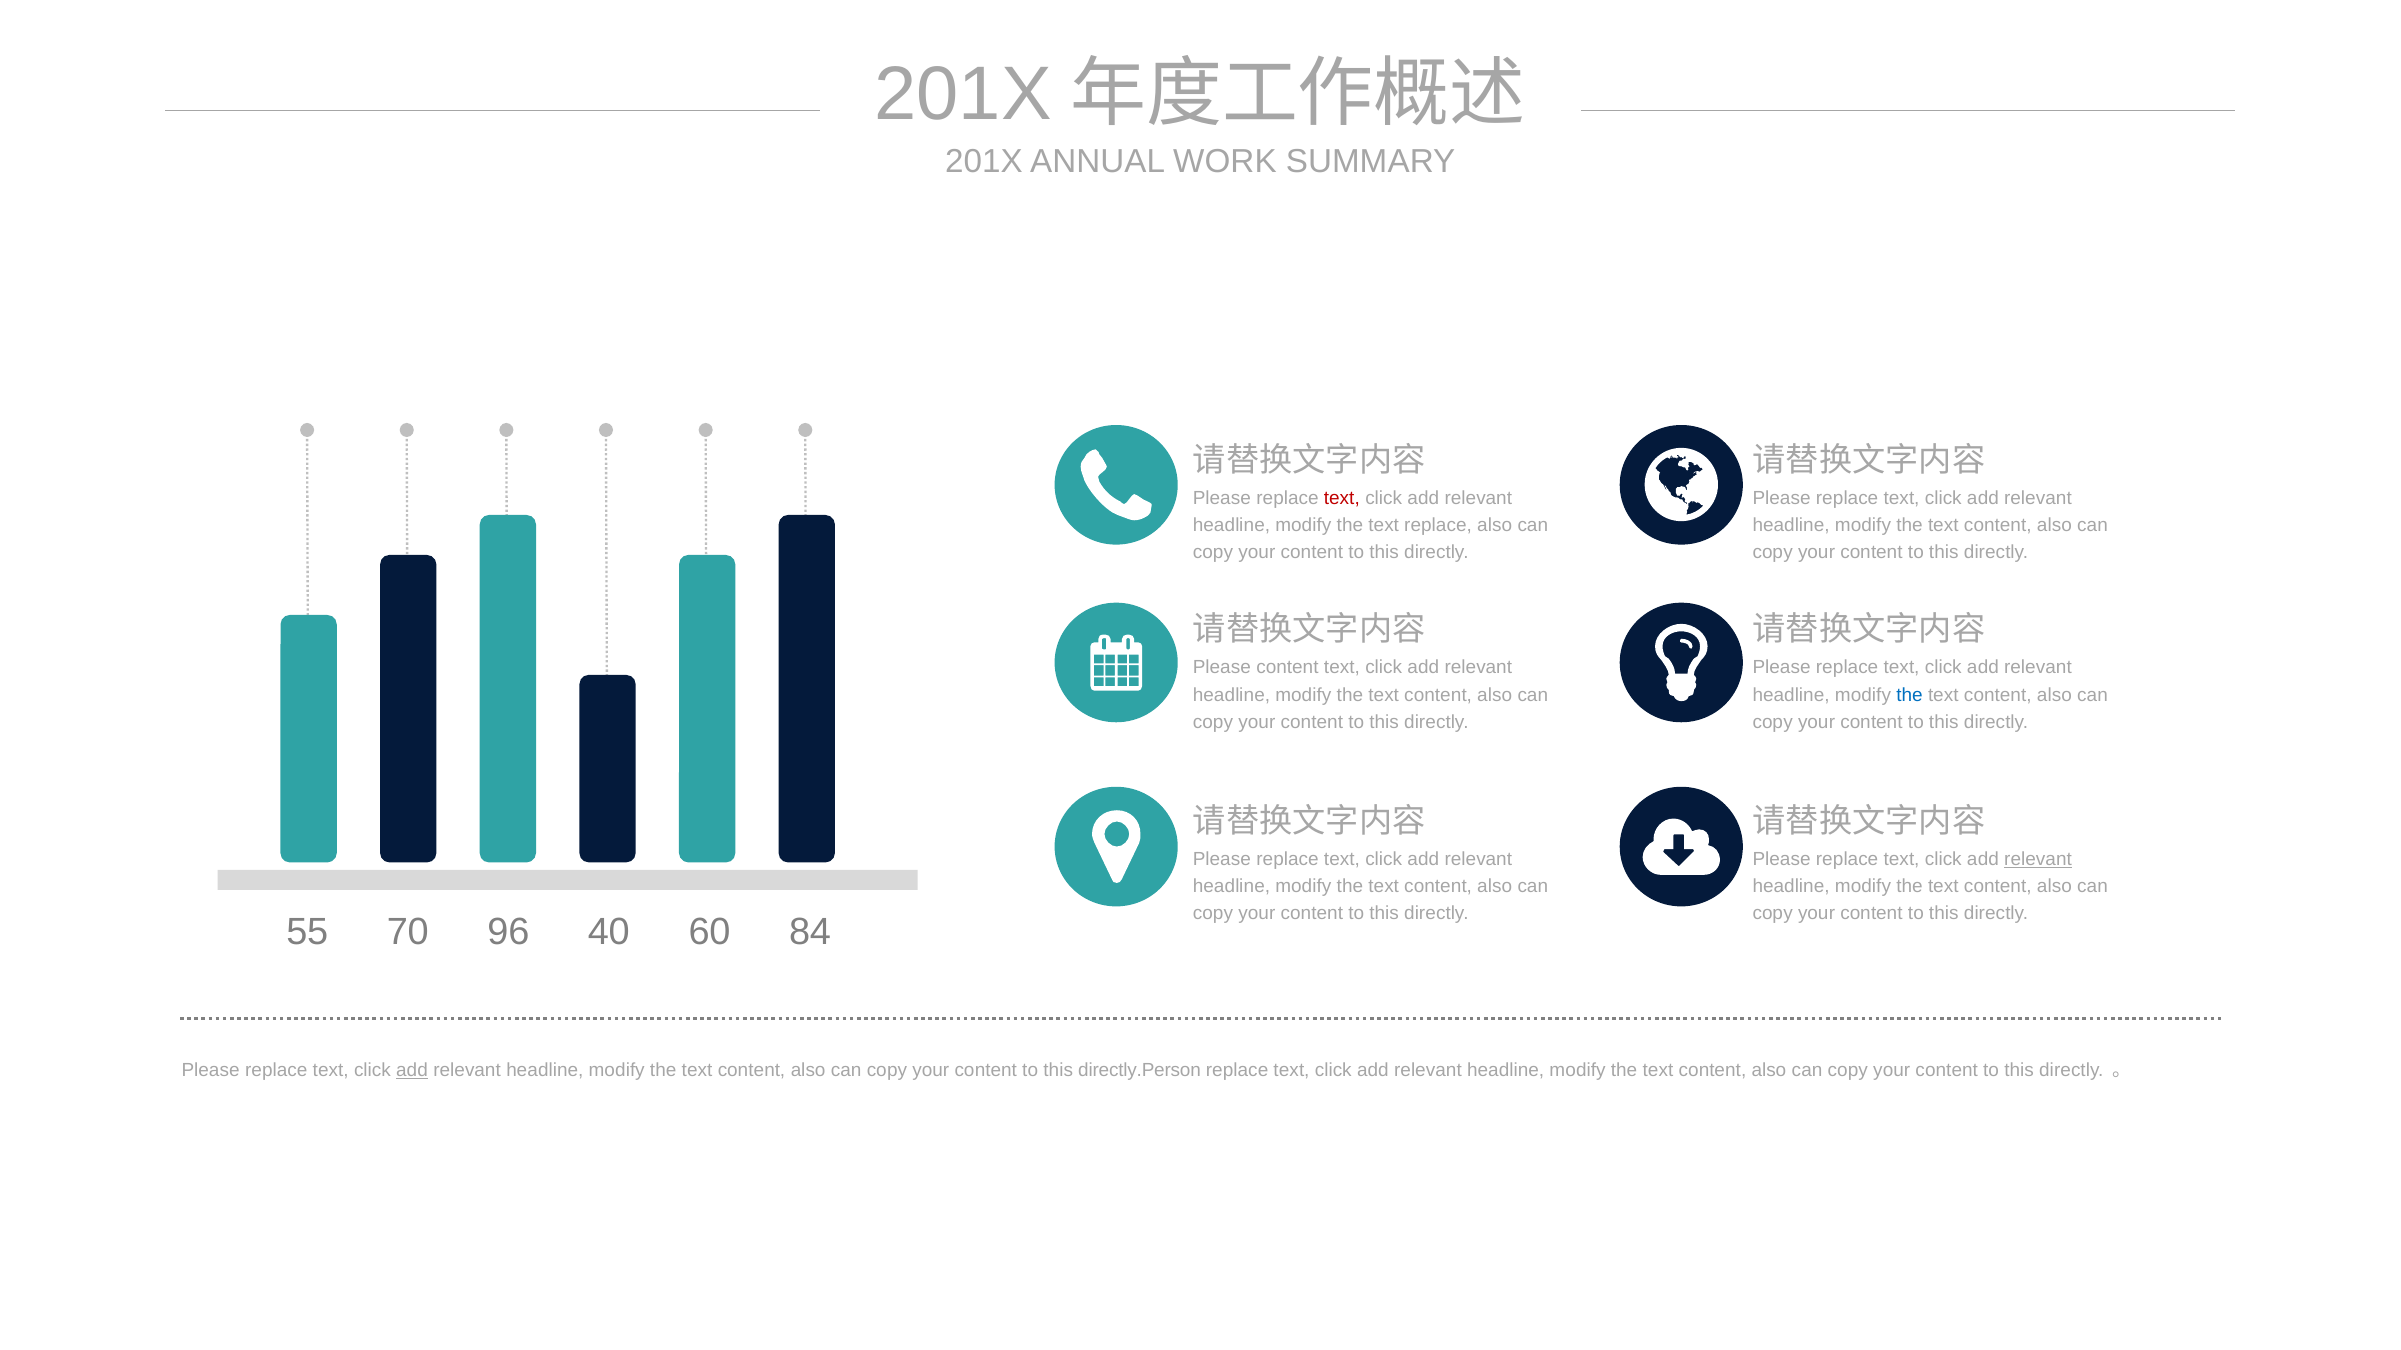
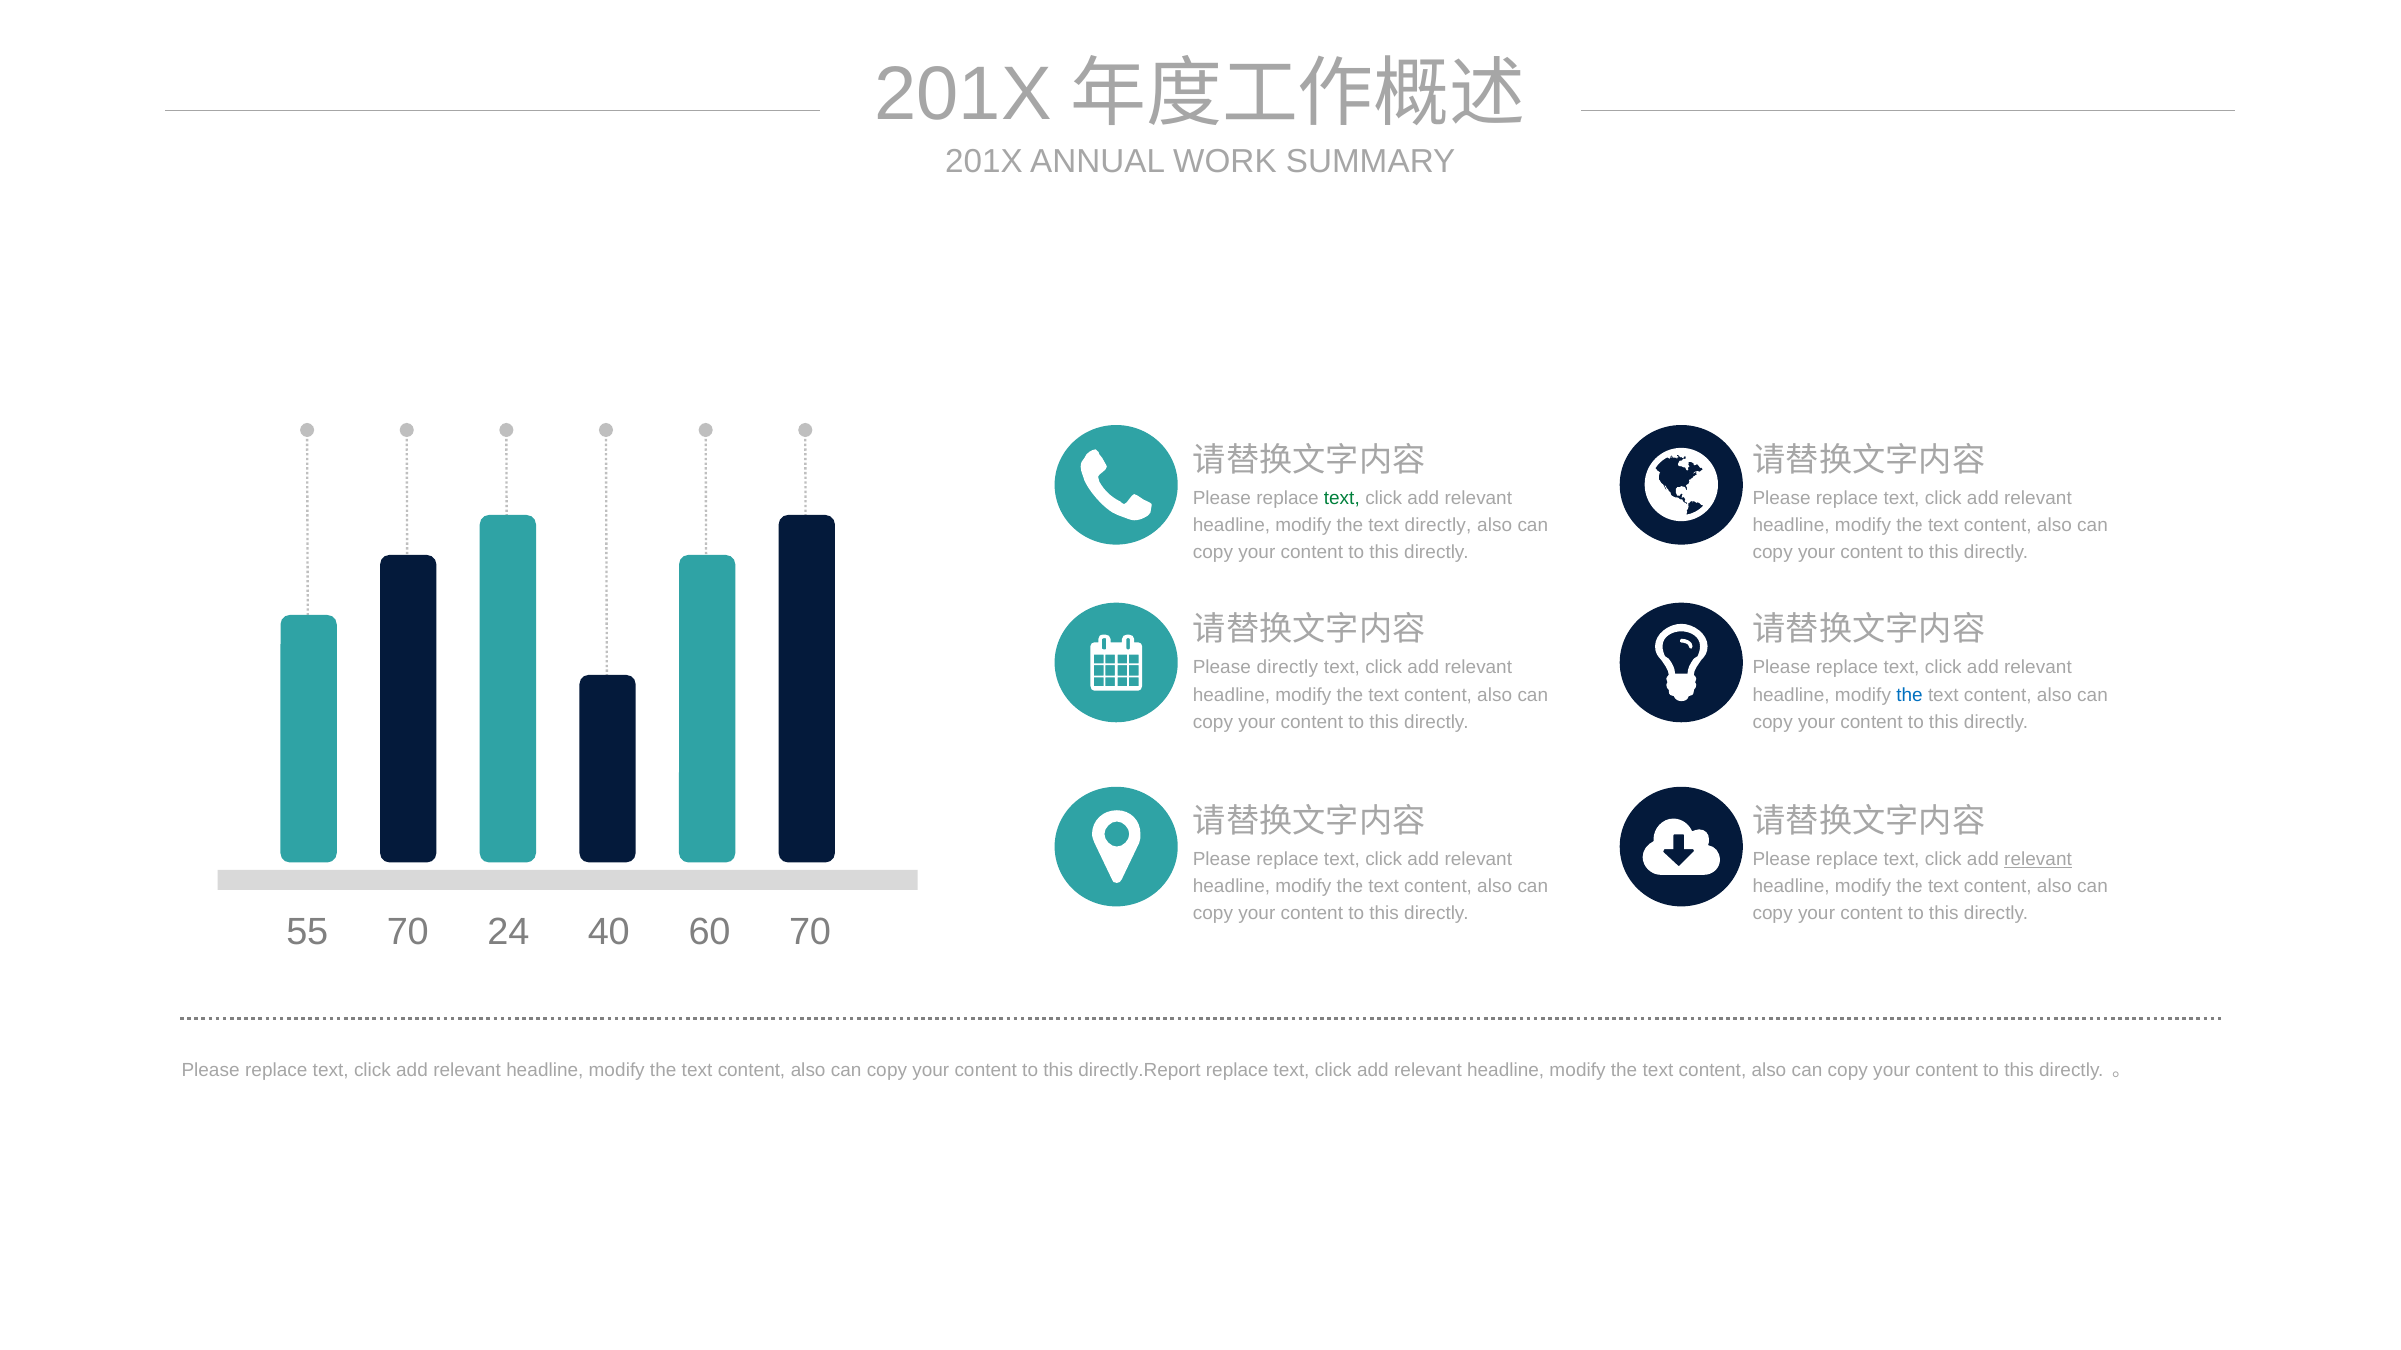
text at (1342, 498) colour: red -> green
text replace: replace -> directly
Please content: content -> directly
96: 96 -> 24
60 84: 84 -> 70
add at (412, 1071) underline: present -> none
directly.Person: directly.Person -> directly.Report
